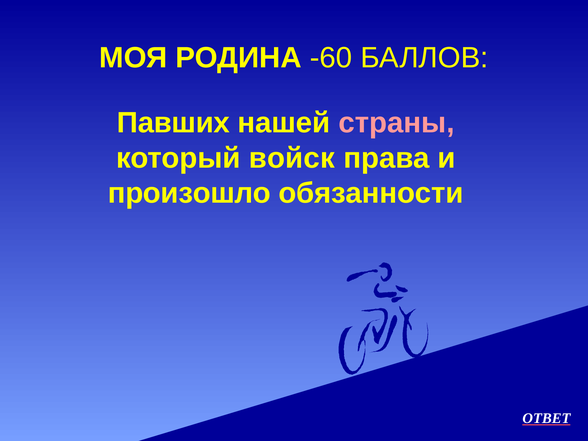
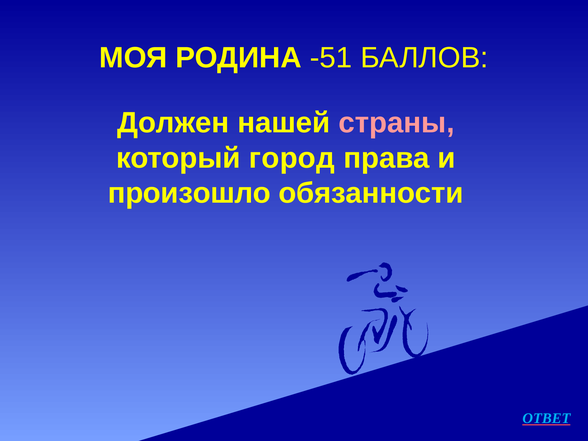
-60: -60 -> -51
Павших: Павших -> Должен
войск: войск -> город
ОТВЕТ colour: white -> light blue
